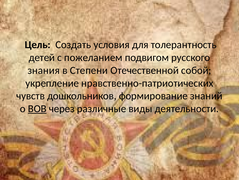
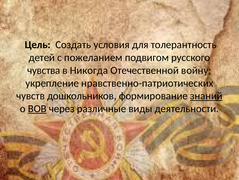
знания: знания -> чувства
Степени: Степени -> Никогда
собой: собой -> войну
знаний underline: none -> present
